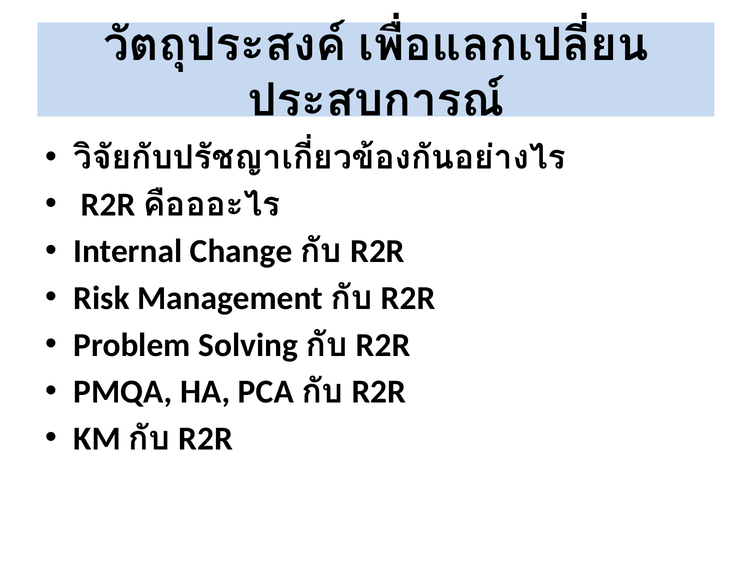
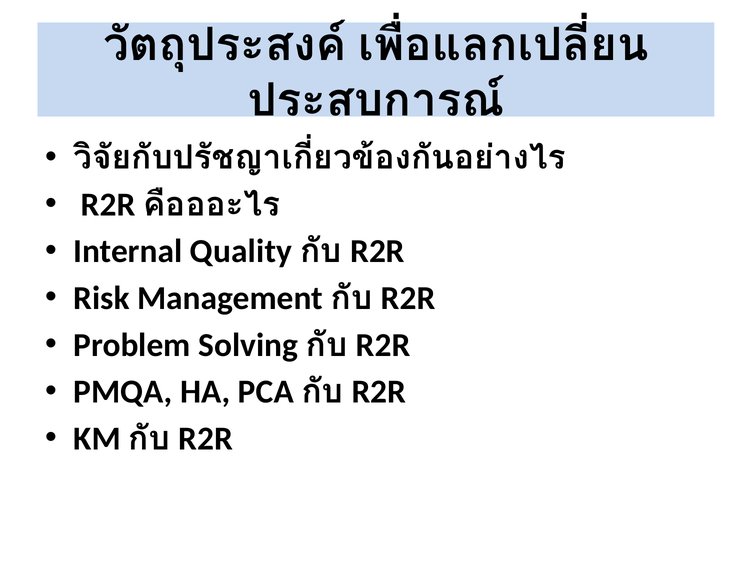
Change: Change -> Quality
